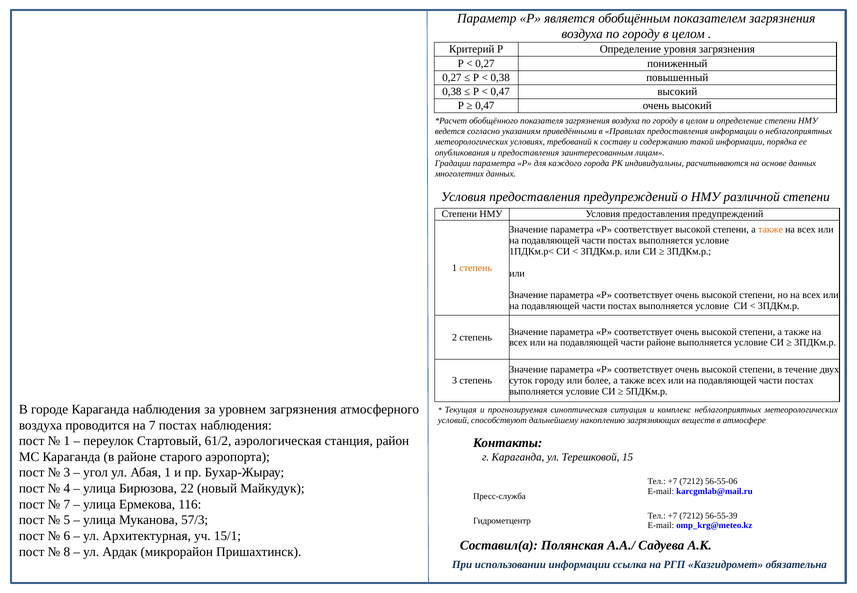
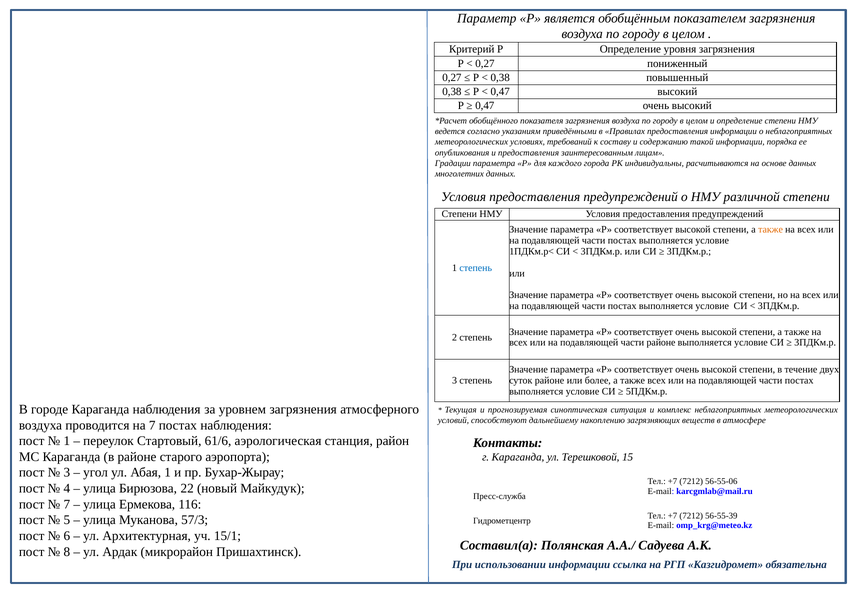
степень at (476, 268) colour: orange -> blue
суток городу: городу -> районе
61/2: 61/2 -> 61/6
